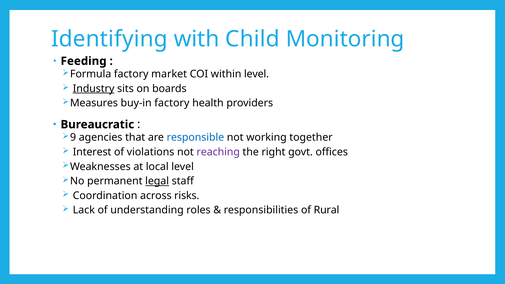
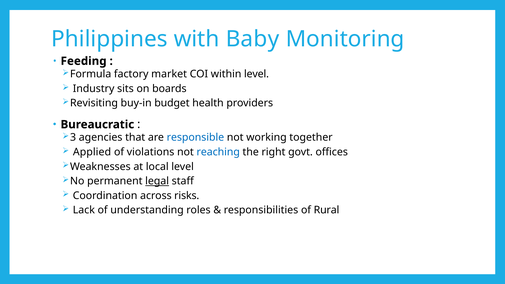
Identifying: Identifying -> Philippines
Child: Child -> Baby
Industry underline: present -> none
Measures: Measures -> Revisiting
buy-in factory: factory -> budget
9: 9 -> 3
Interest: Interest -> Applied
reaching colour: purple -> blue
